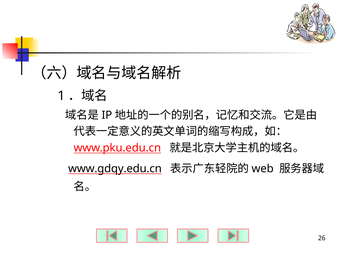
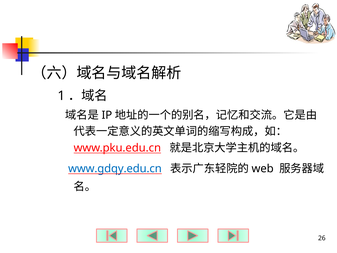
www.gdqy.edu.cn colour: black -> blue
